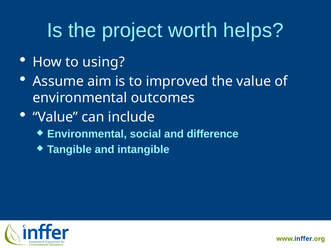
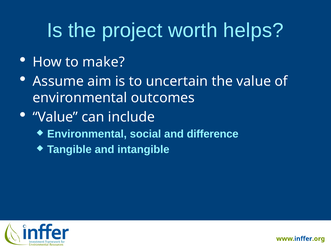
using: using -> make
improved: improved -> uncertain
